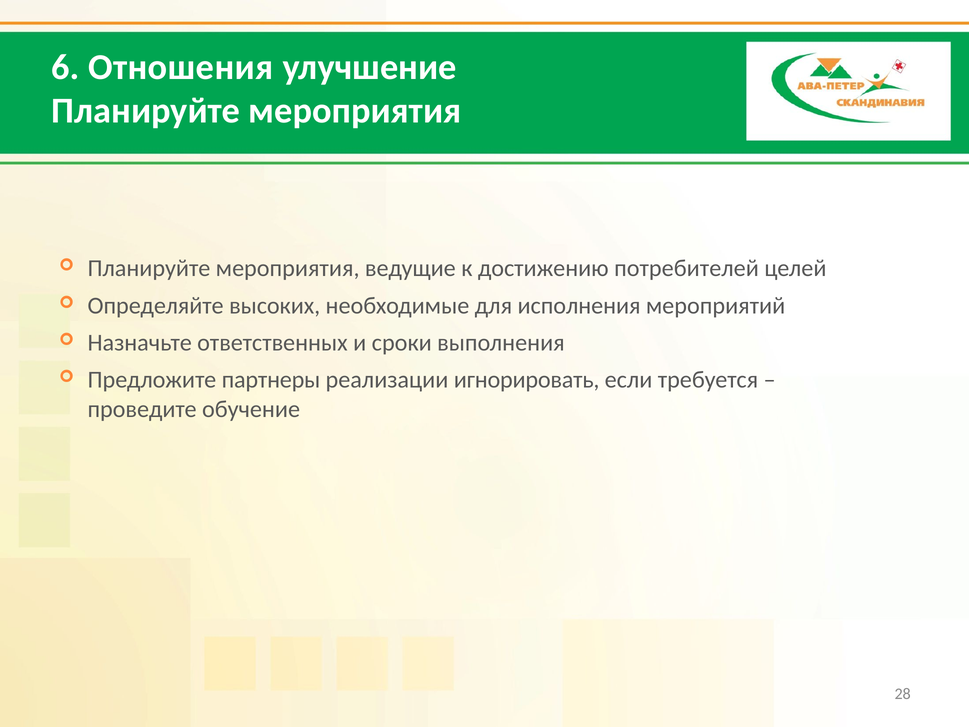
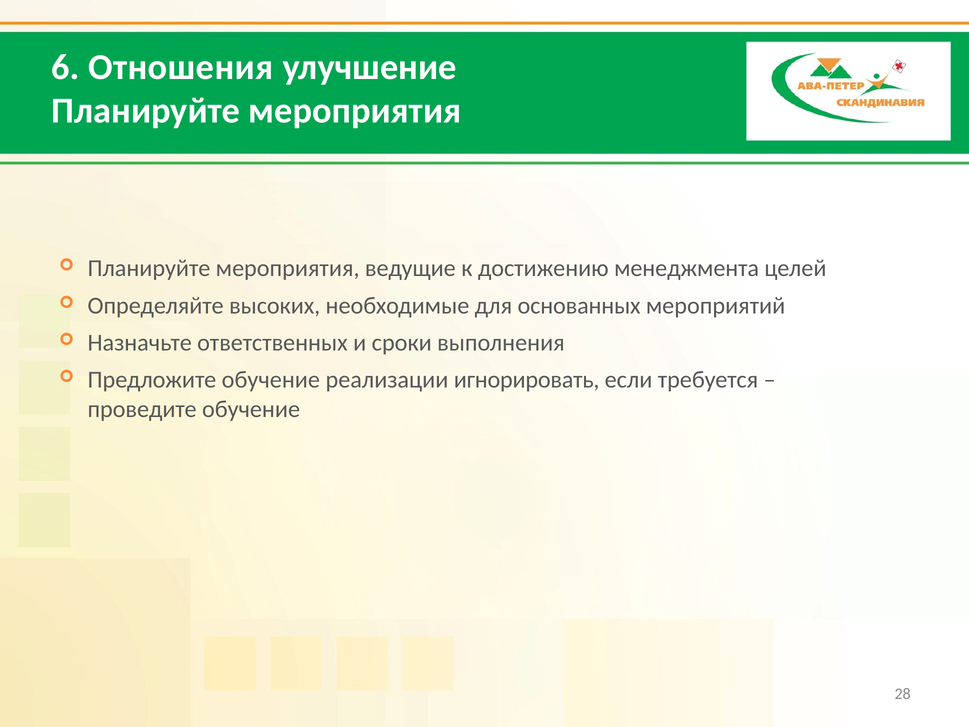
потребителей: потребителей -> менеджмента
исполнения: исполнения -> основанных
Предложите партнеры: партнеры -> обучение
